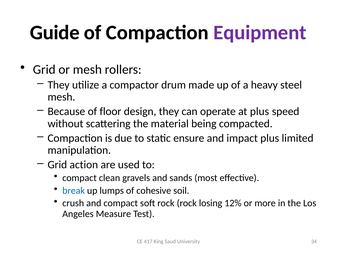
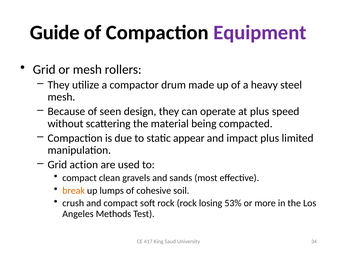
floor: floor -> seen
ensure: ensure -> appear
break colour: blue -> orange
12%: 12% -> 53%
Measure: Measure -> Methods
